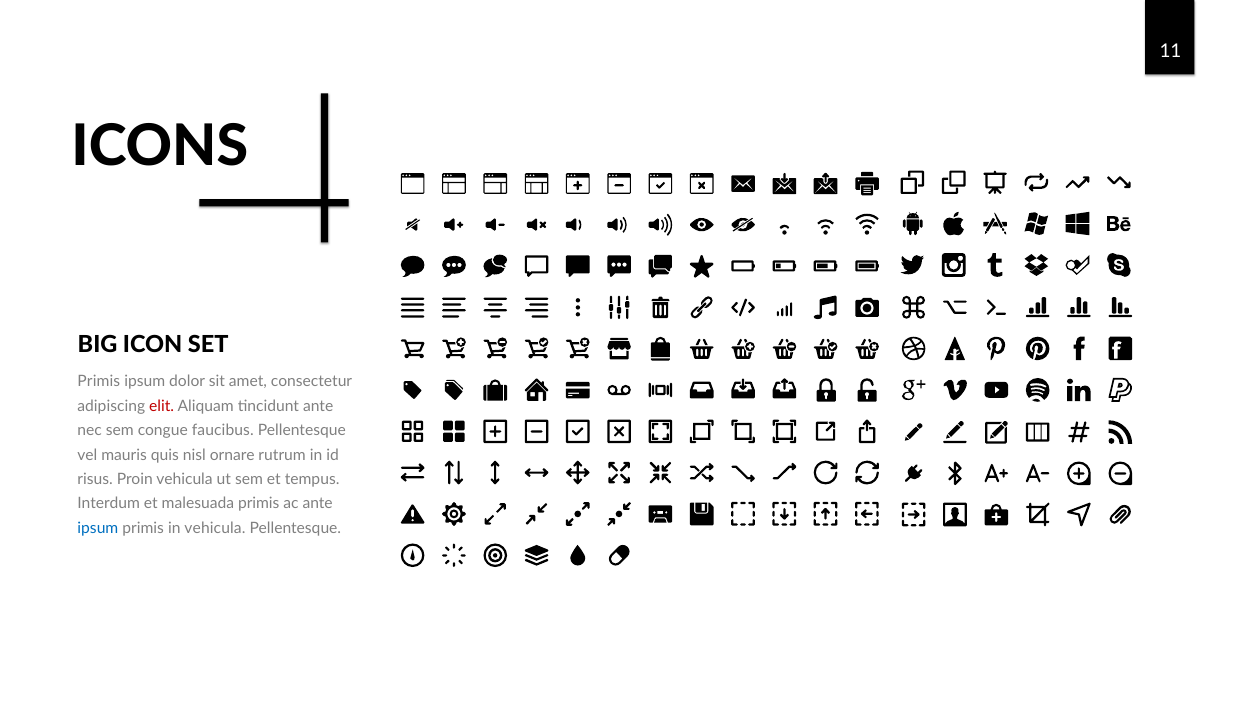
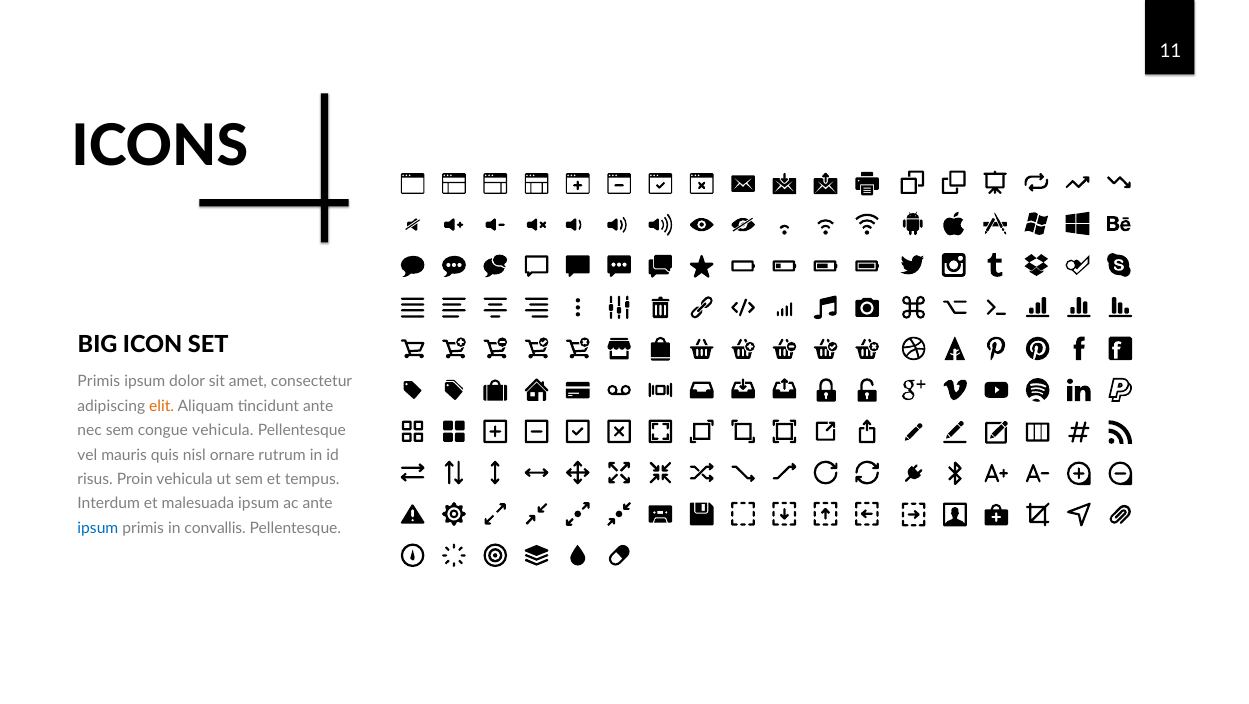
elit colour: red -> orange
congue faucibus: faucibus -> vehicula
malesuada primis: primis -> ipsum
in vehicula: vehicula -> convallis
